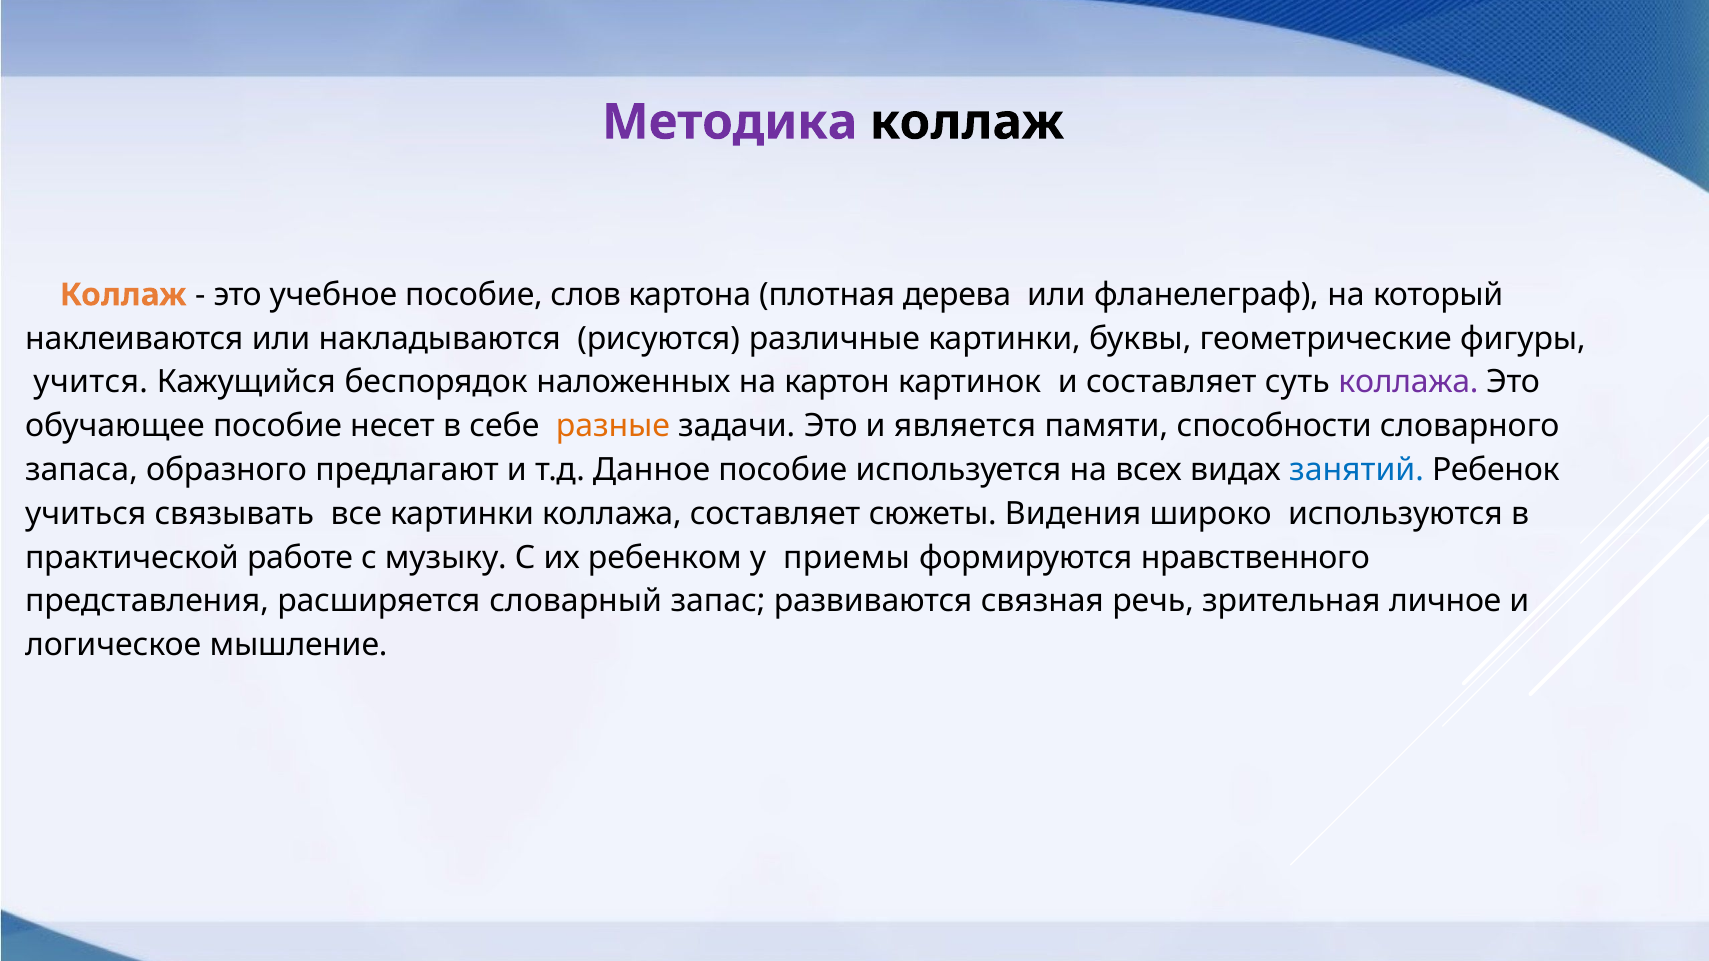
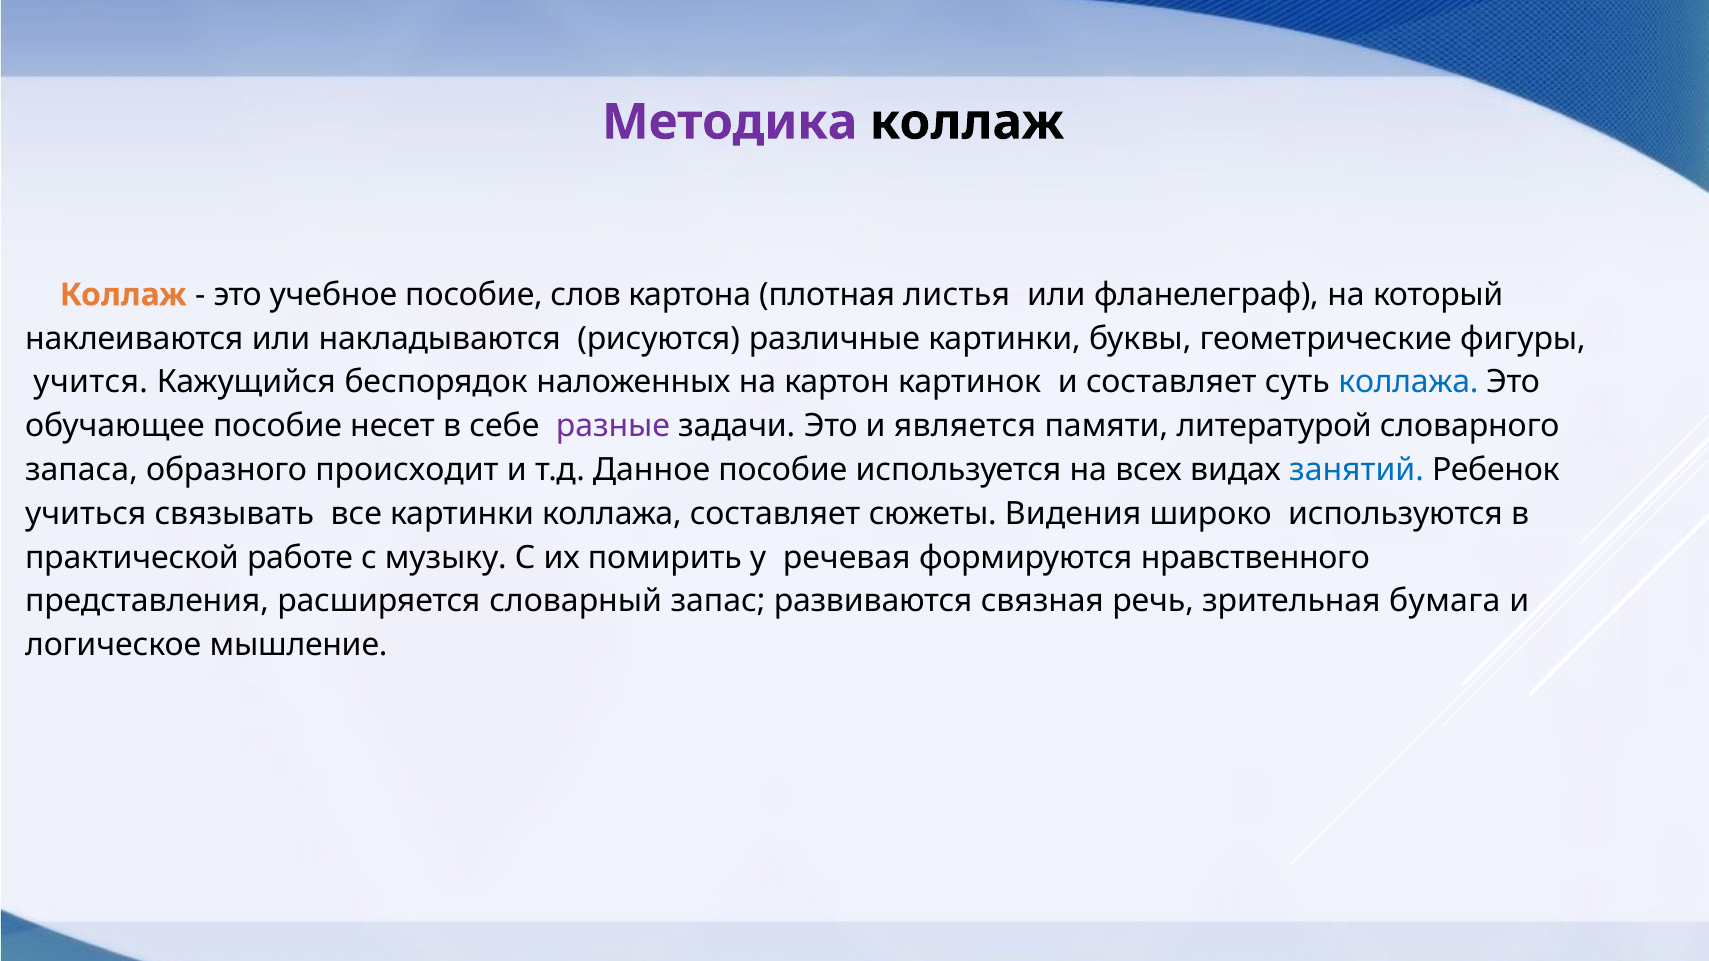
дерева: дерева -> листья
коллажа at (1408, 383) colour: purple -> blue
разные colour: orange -> purple
способности: способности -> литературой
предлагают: предлагают -> происходит
ребенком: ребенком -> помирить
приемы: приемы -> речевая
личное: личное -> бумага
